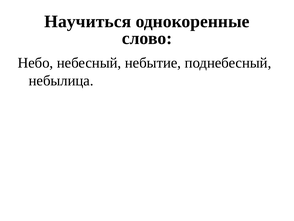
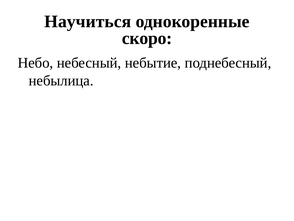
слово: слово -> скоро
